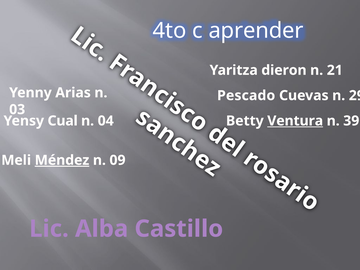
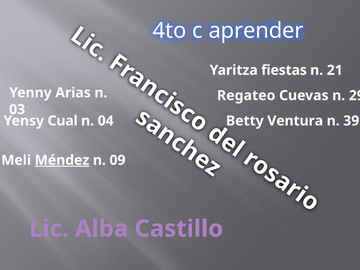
dieron: dieron -> fiestas
Pescado: Pescado -> Regateo
Ventura underline: present -> none
